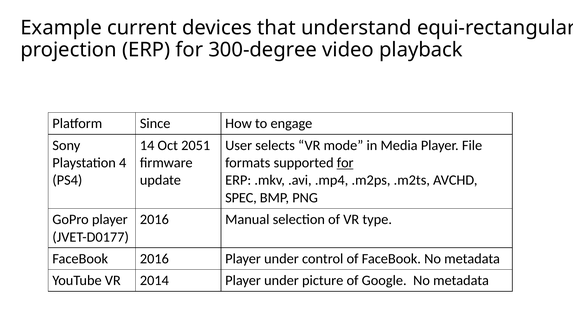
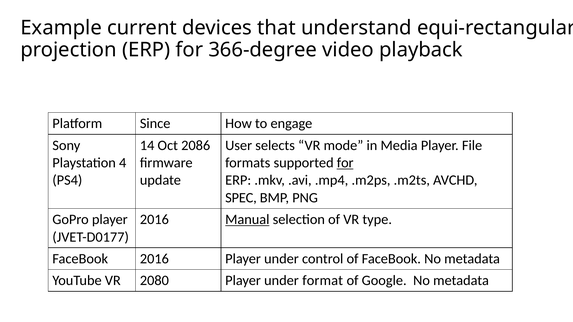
300-degree: 300-degree -> 366-degree
2051: 2051 -> 2086
Manual underline: none -> present
2014: 2014 -> 2080
picture: picture -> format
